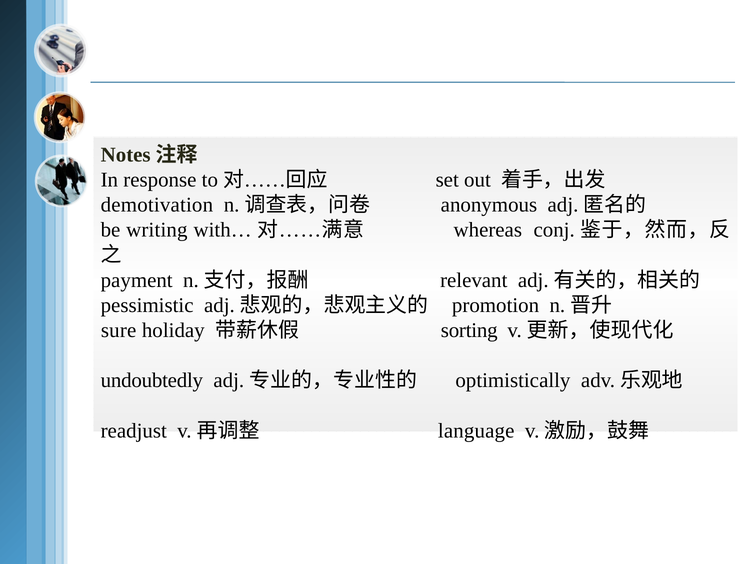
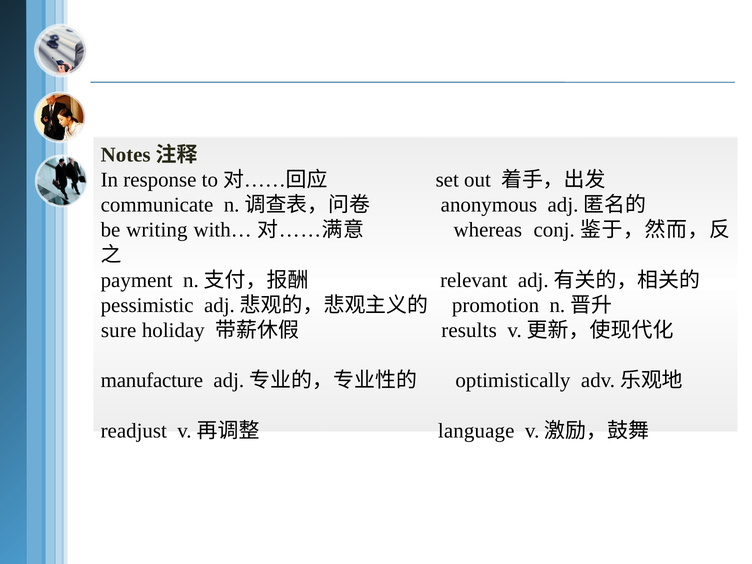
demotivation: demotivation -> communicate
sorting: sorting -> results
undoubtedly: undoubtedly -> manufacture
